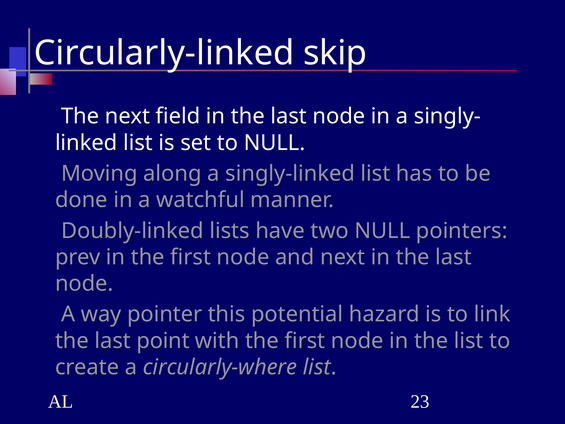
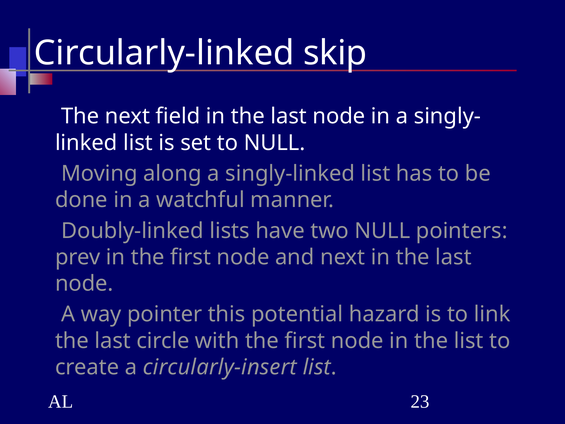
point: point -> circle
circularly-where: circularly-where -> circularly-insert
